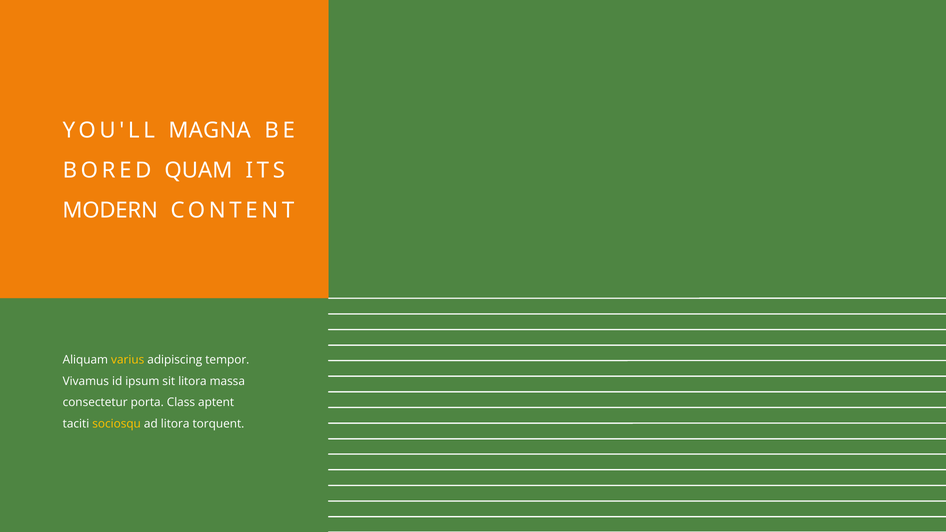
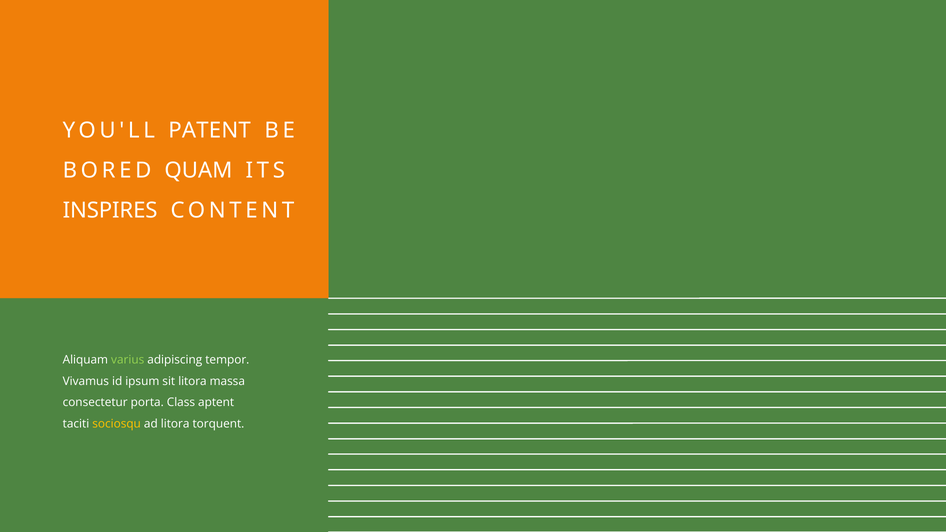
MAGNA: MAGNA -> PATENT
MODERN: MODERN -> INSPIRES
varius colour: yellow -> light green
